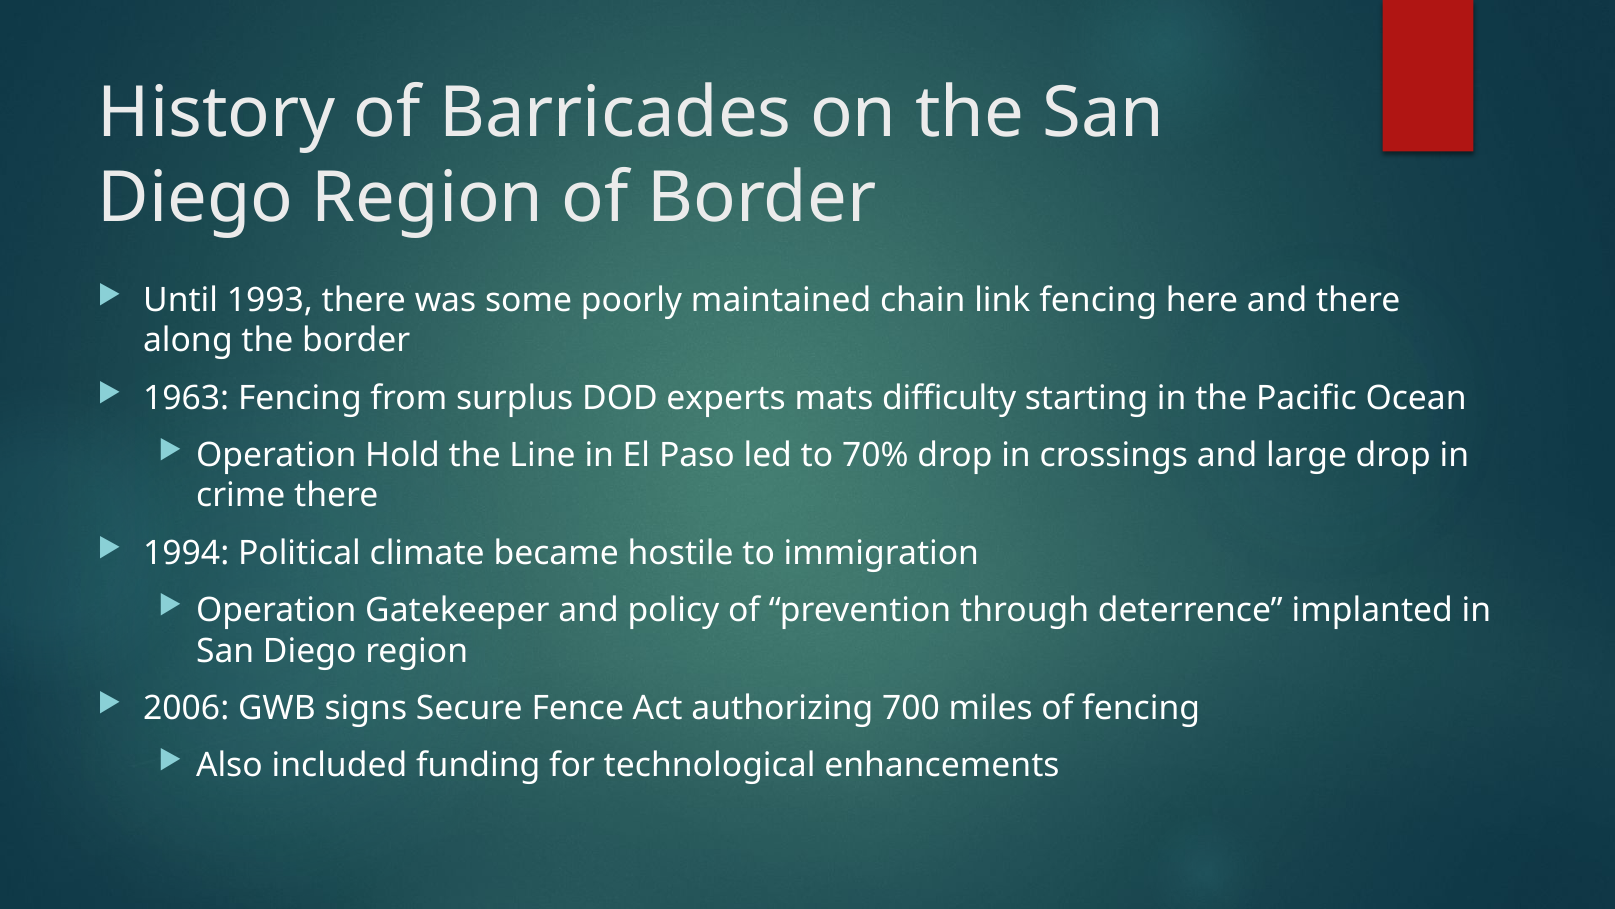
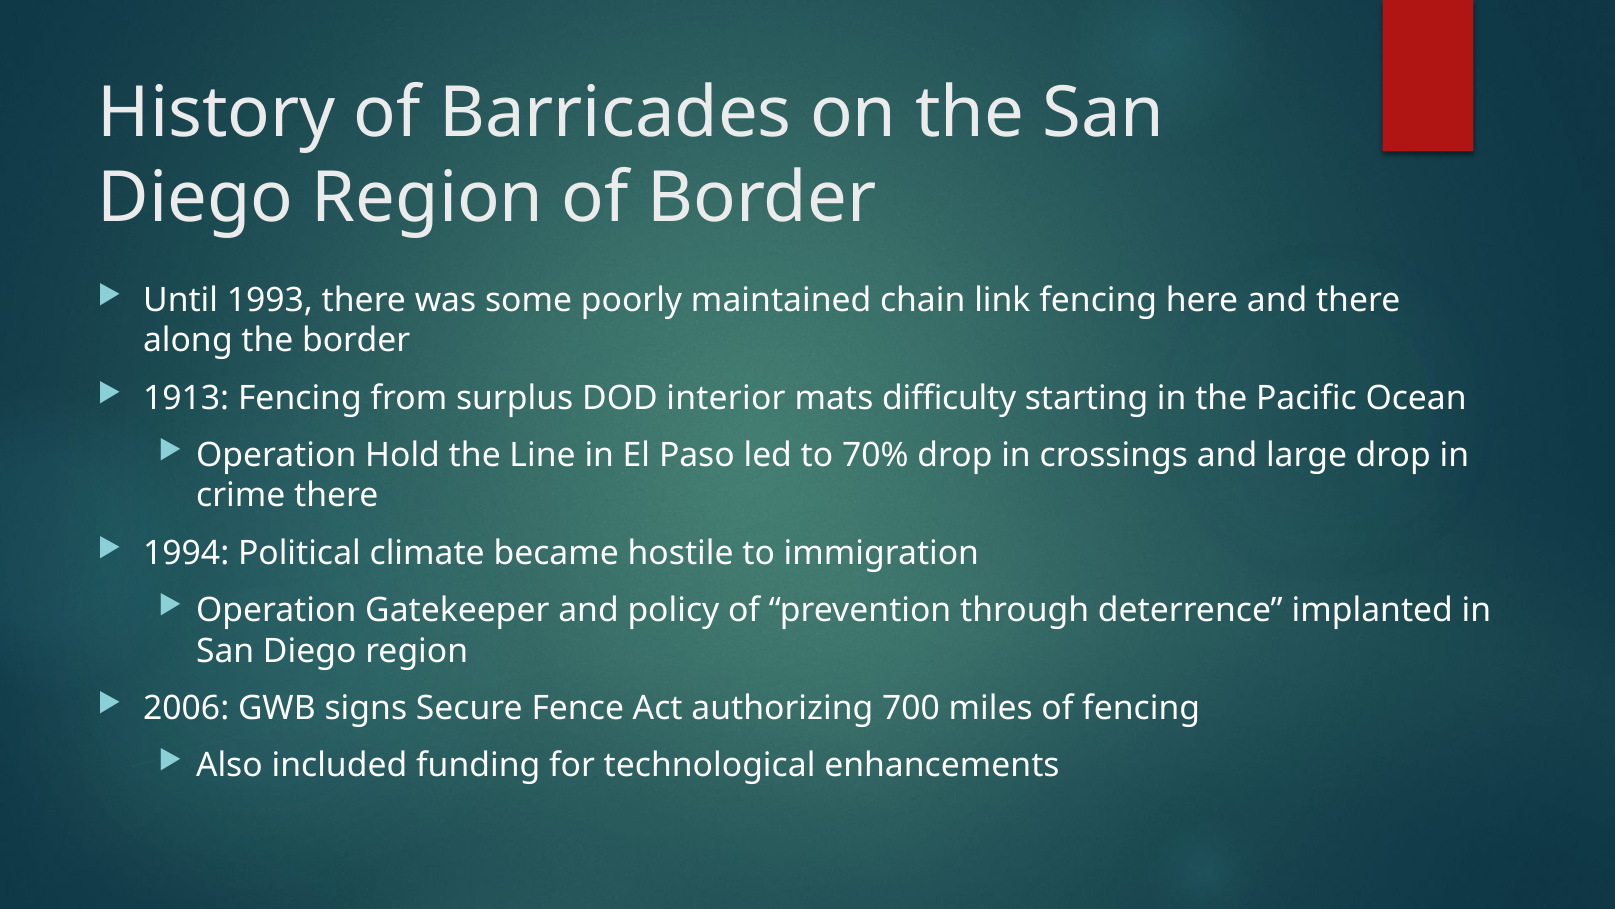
1963: 1963 -> 1913
experts: experts -> interior
